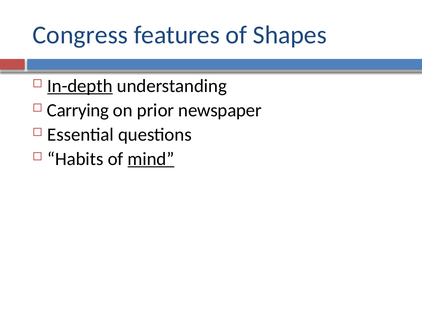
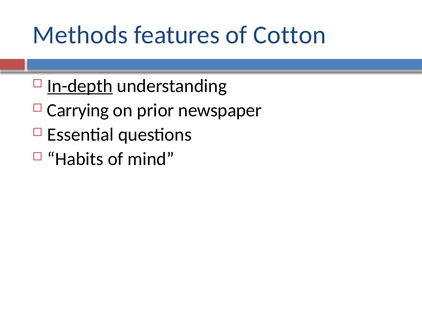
Congress: Congress -> Methods
Shapes: Shapes -> Cotton
mind underline: present -> none
